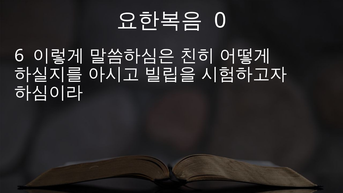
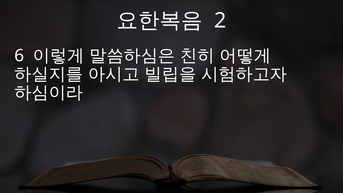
0: 0 -> 2
